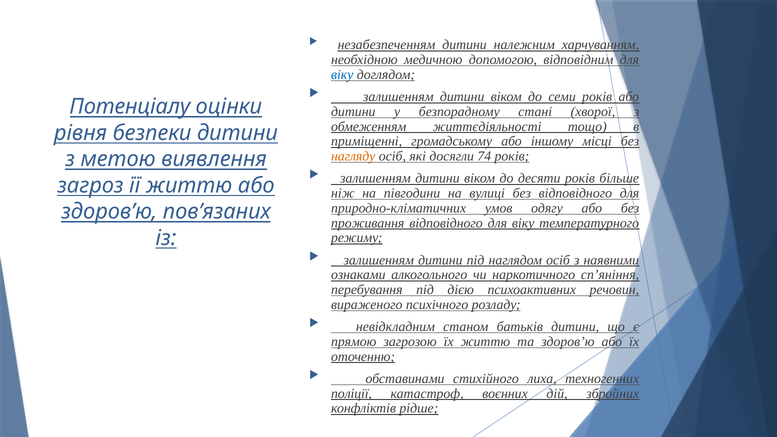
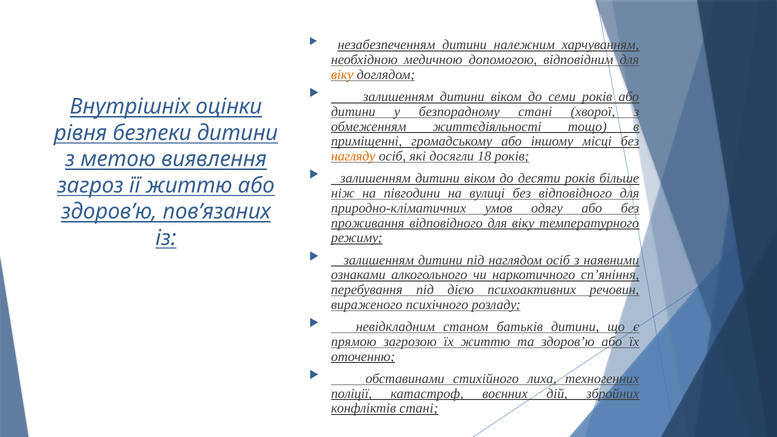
віку at (342, 75) colour: blue -> orange
Потенціалу: Потенціалу -> Внутрішніх
74: 74 -> 18
конфліктів рідше: рідше -> стані
